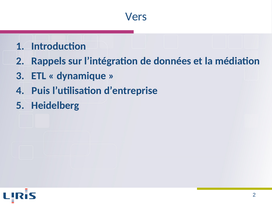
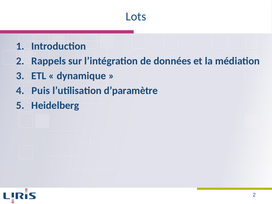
Vers: Vers -> Lots
d’entreprise: d’entreprise -> d’paramètre
